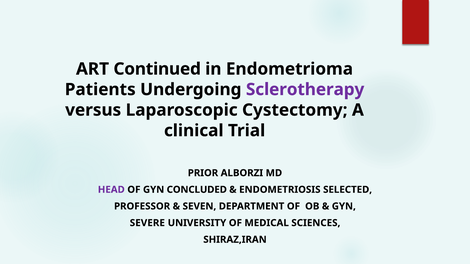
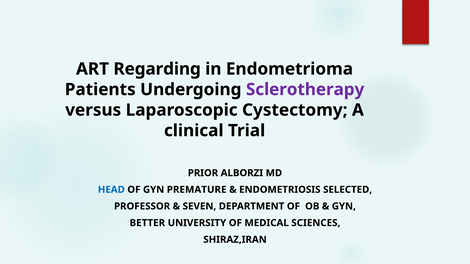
Continued: Continued -> Regarding
HEAD colour: purple -> blue
CONCLUDED: CONCLUDED -> PREMATURE
SEVERE: SEVERE -> BETTER
